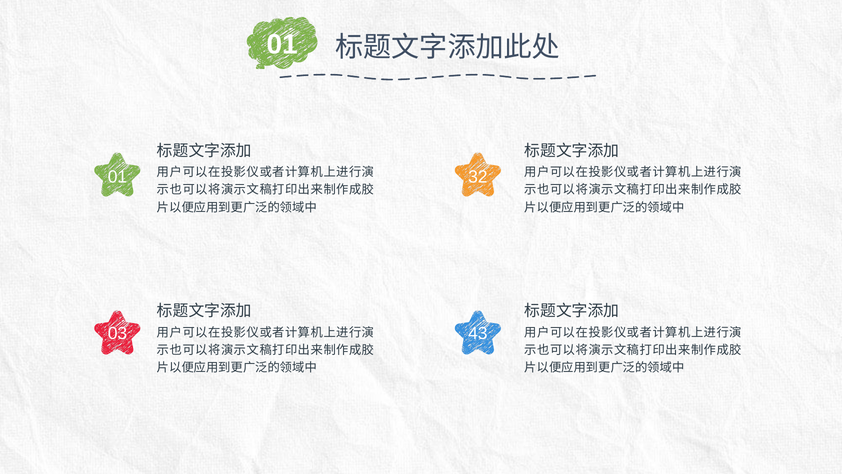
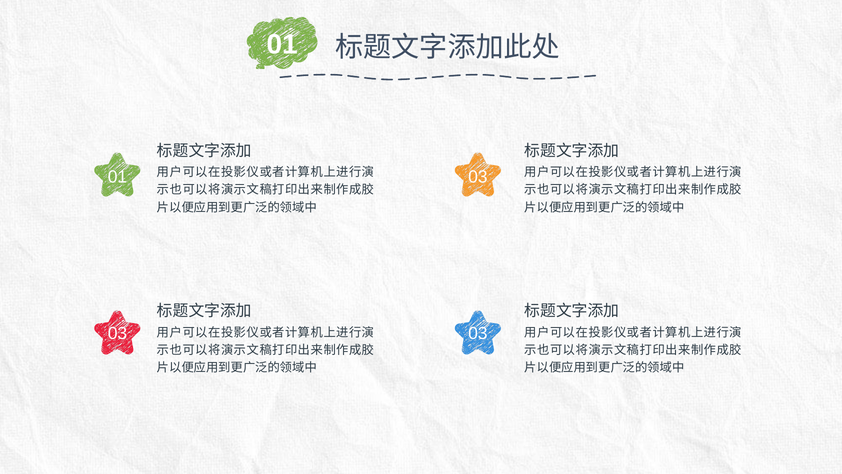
01 32: 32 -> 03
43 at (478, 333): 43 -> 03
